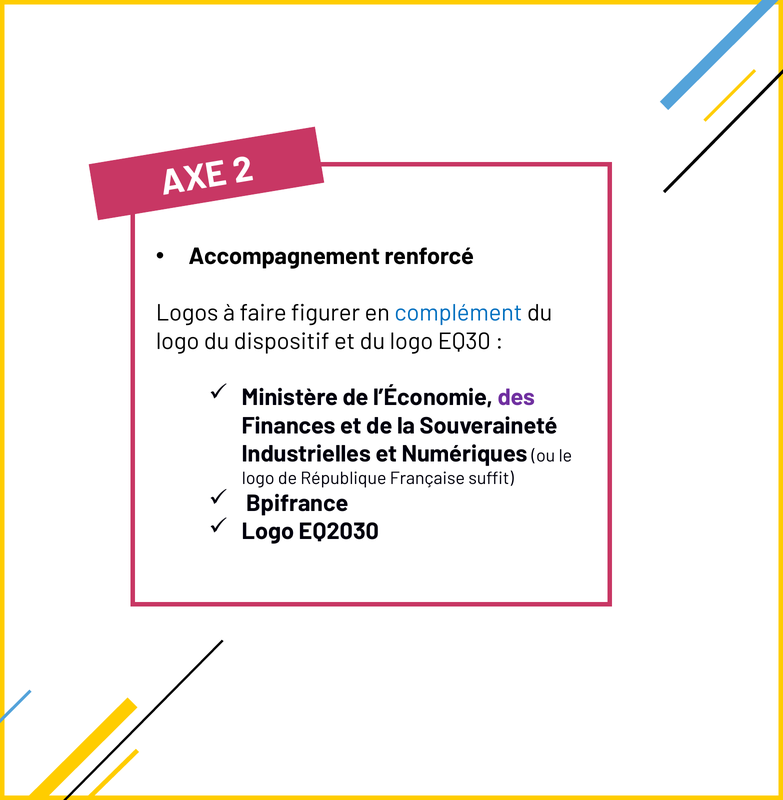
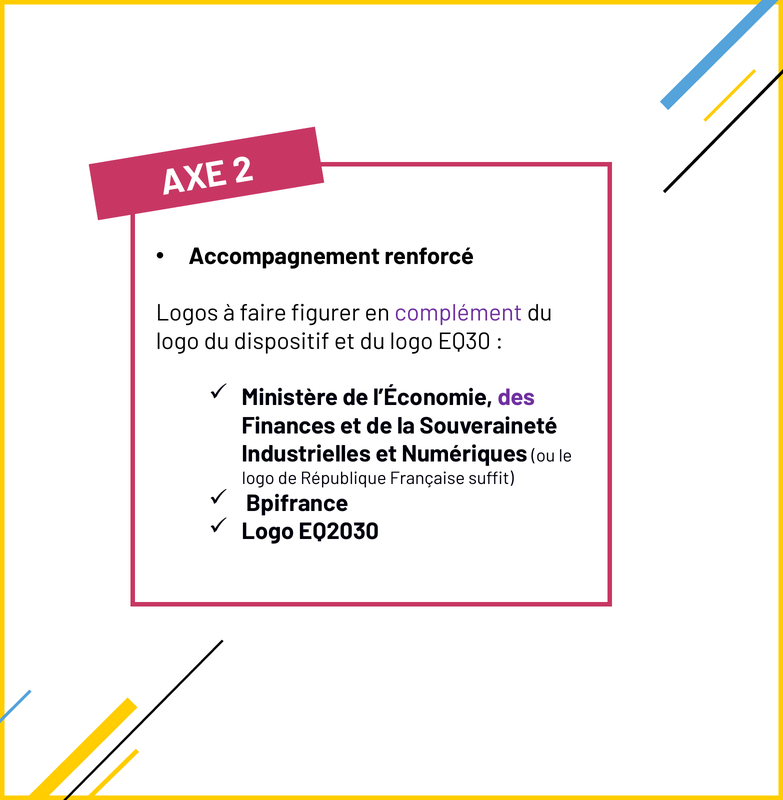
complément colour: blue -> purple
